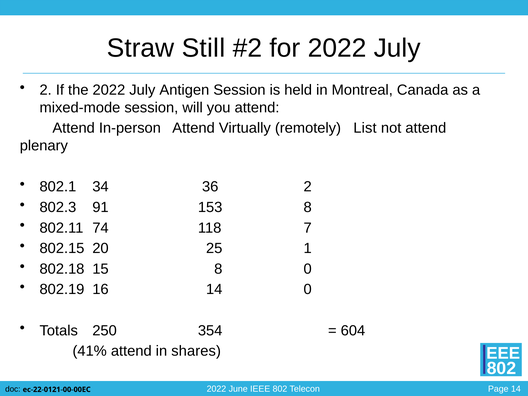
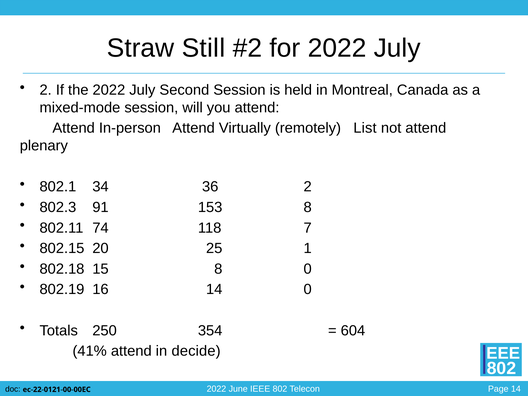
Antigen: Antigen -> Second
shares: shares -> decide
